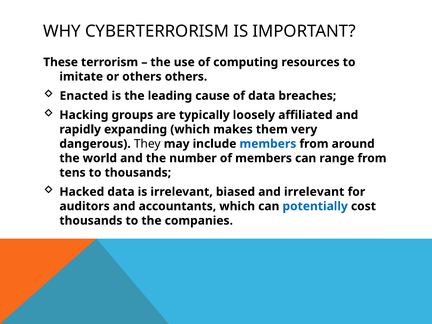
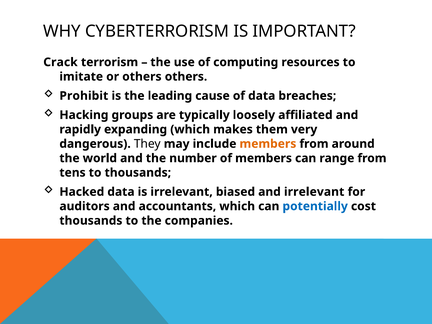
These: These -> Crack
Enacted: Enacted -> Prohibit
members at (268, 144) colour: blue -> orange
